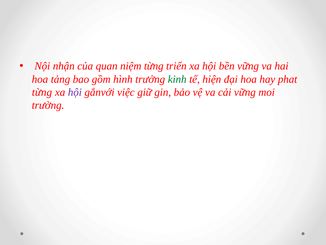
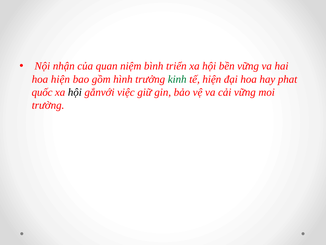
niệm từng: từng -> bình
hoa tảng: tảng -> hiện
từng at (42, 92): từng -> quốc
hội at (75, 92) colour: purple -> black
